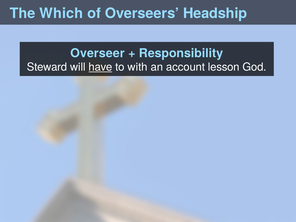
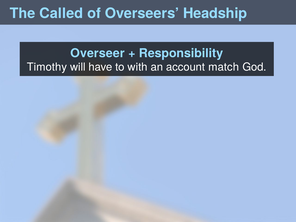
Which: Which -> Called
Steward: Steward -> Timothy
have underline: present -> none
lesson: lesson -> match
